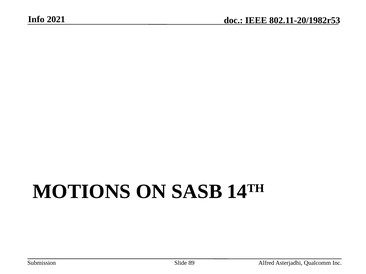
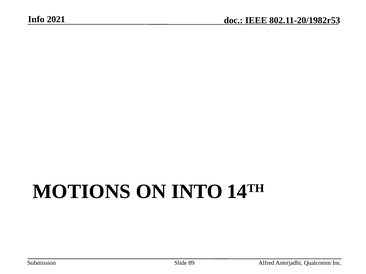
SASB: SASB -> INTO
